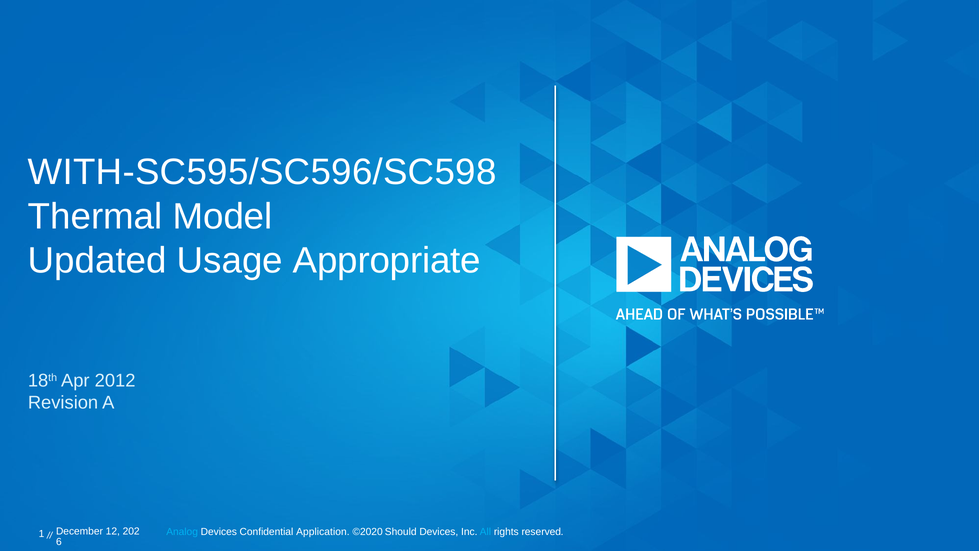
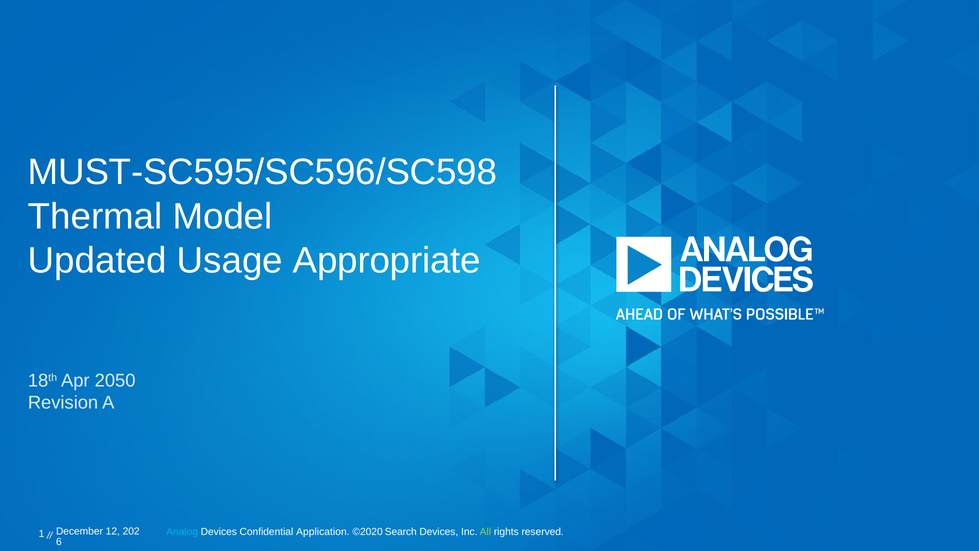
WITH-SC595/SC596/SC598: WITH-SC595/SC596/SC598 -> MUST-SC595/SC596/SC598
2012: 2012 -> 2050
Should: Should -> Search
All colour: light blue -> light green
